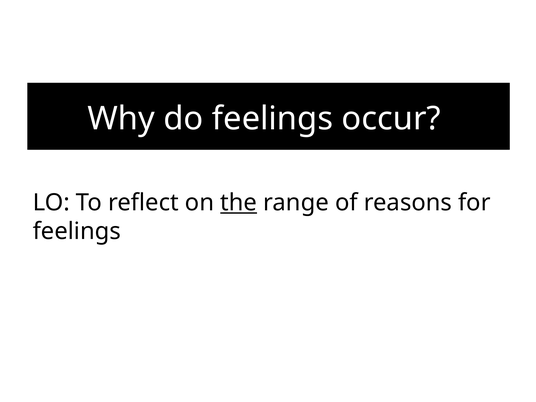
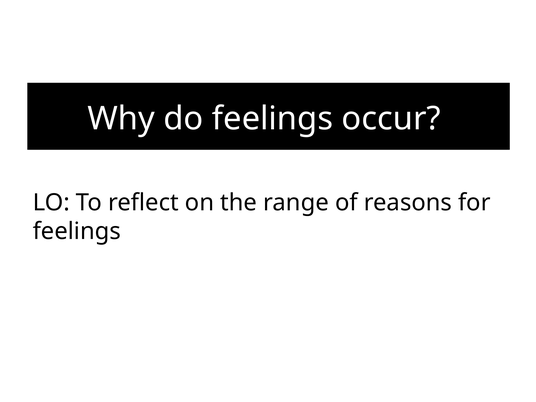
the underline: present -> none
